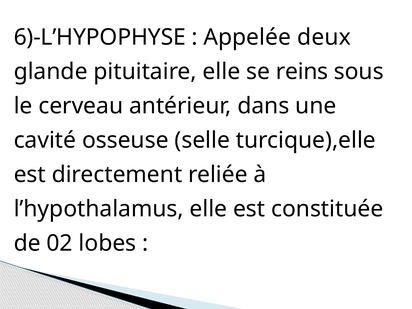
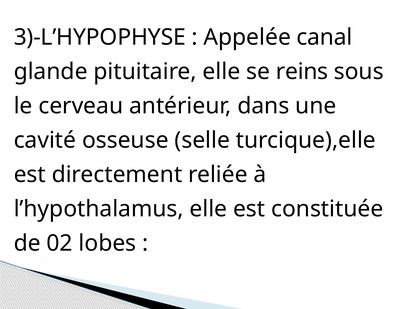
6)-L’HYPOPHYSE: 6)-L’HYPOPHYSE -> 3)-L’HYPOPHYSE
deux: deux -> canal
